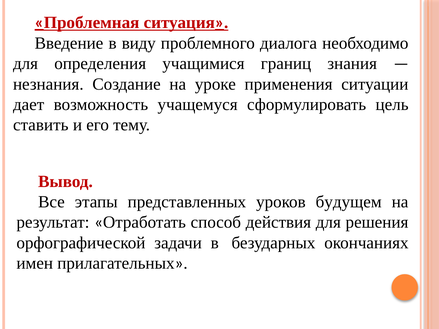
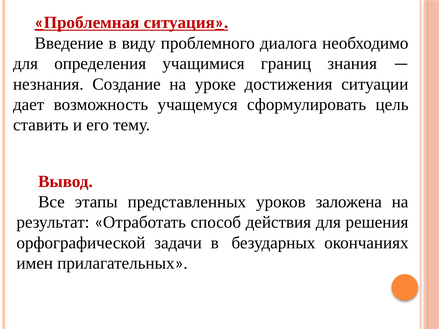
применения: применения -> достижения
будущем: будущем -> заложена
